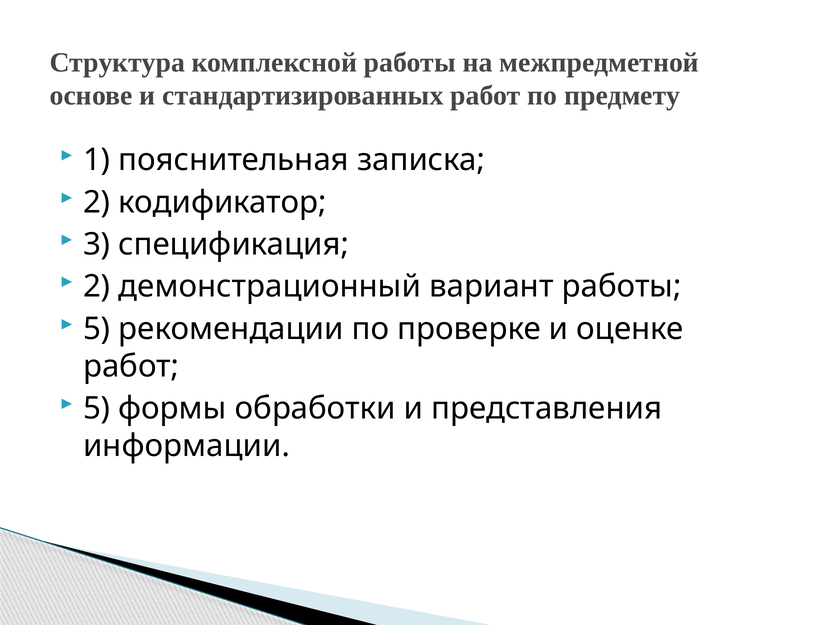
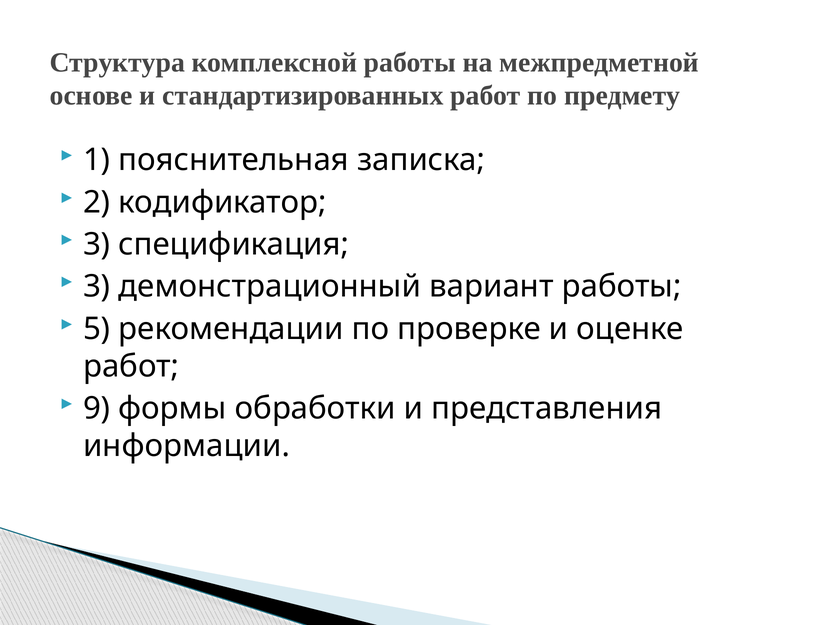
2 at (97, 286): 2 -> 3
5 at (97, 408): 5 -> 9
